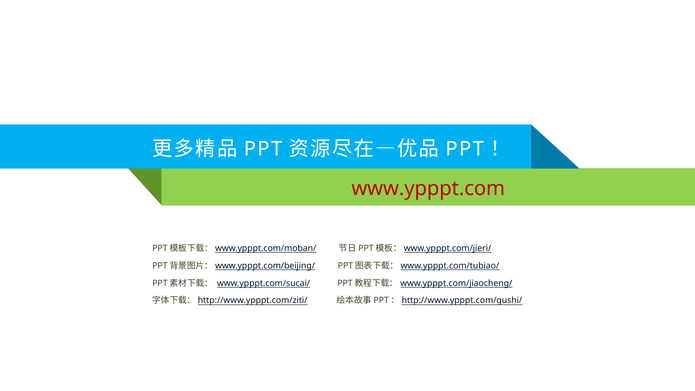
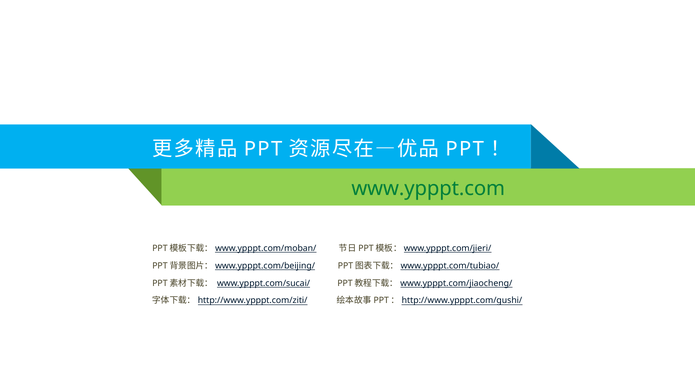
www.ypppt.com colour: red -> green
